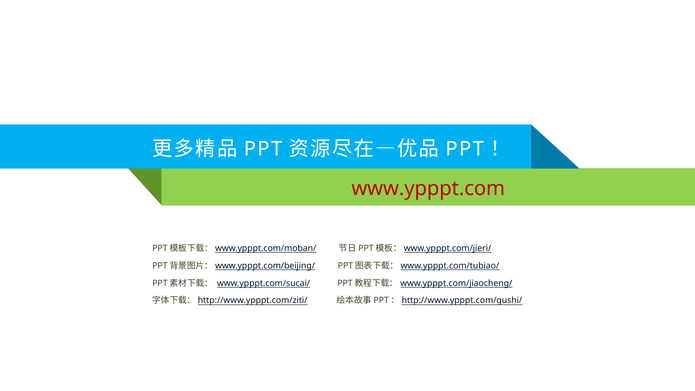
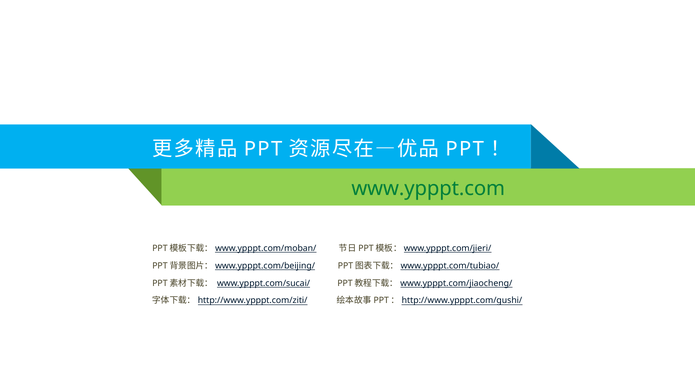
www.ypppt.com colour: red -> green
